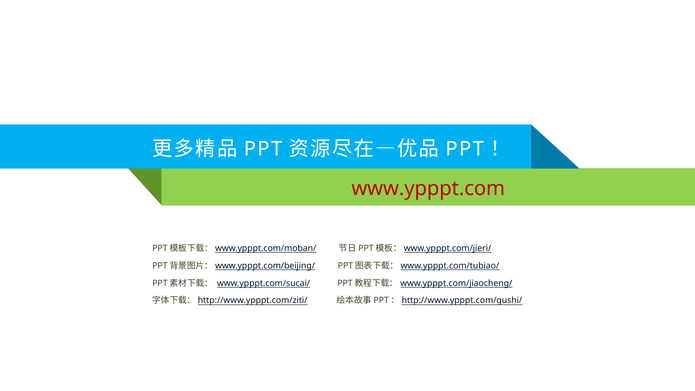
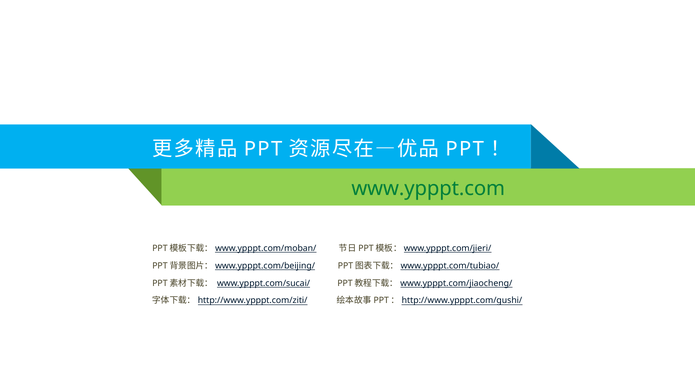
www.ypppt.com colour: red -> green
